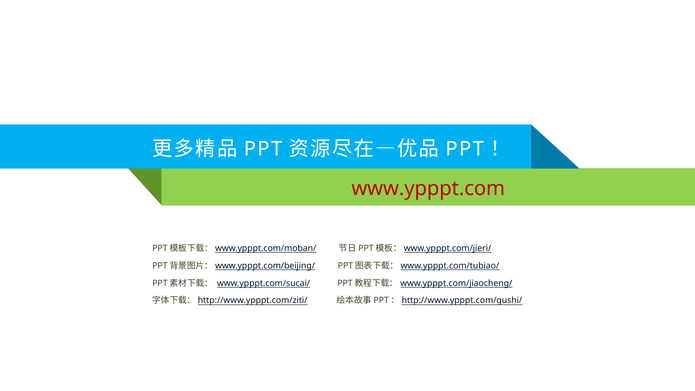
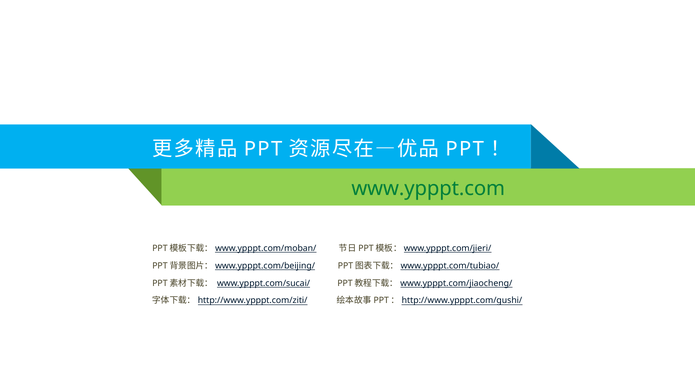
www.ypppt.com colour: red -> green
